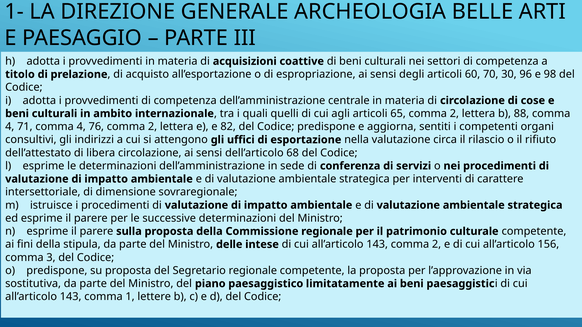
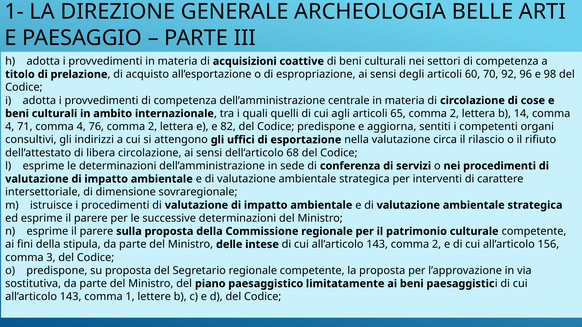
30: 30 -> 92
88: 88 -> 14
